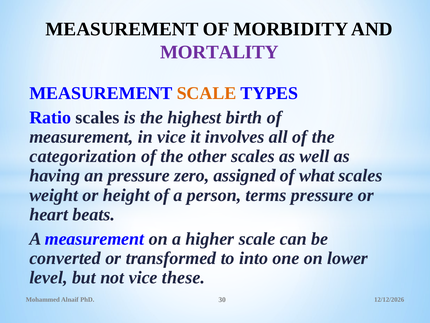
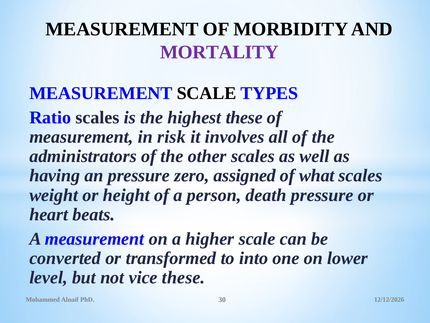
SCALE at (207, 93) colour: orange -> black
highest birth: birth -> these
in vice: vice -> risk
categorization: categorization -> administrators
terms: terms -> death
